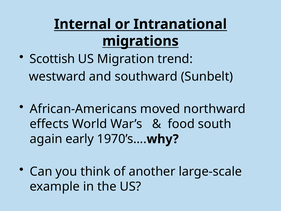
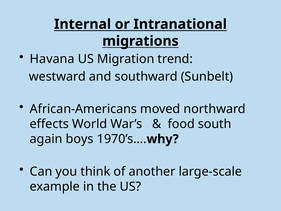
Scottish: Scottish -> Havana
early: early -> boys
